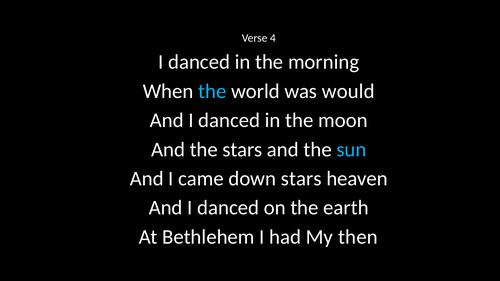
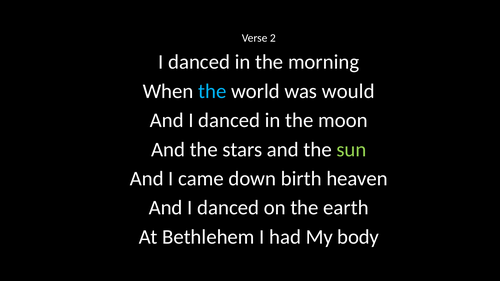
4: 4 -> 2
sun colour: light blue -> light green
down stars: stars -> birth
then: then -> body
